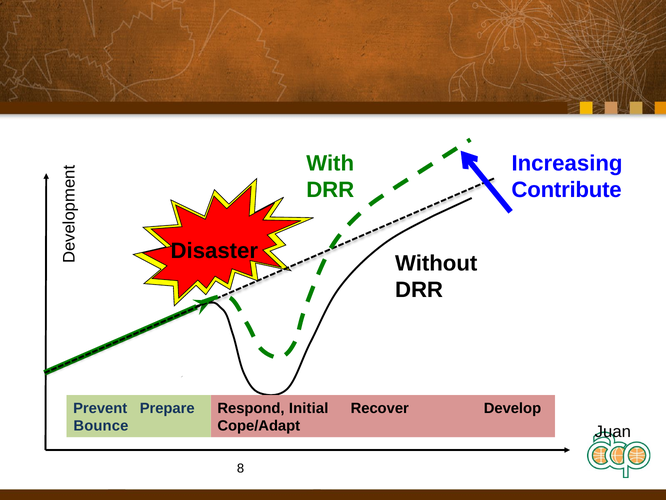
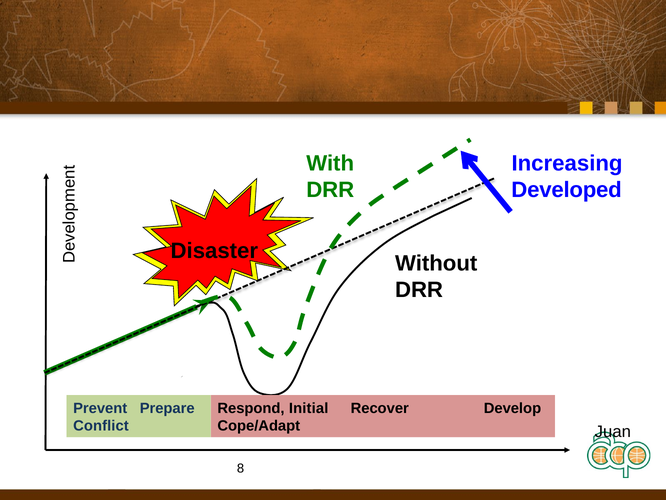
Contribute: Contribute -> Developed
Bounce: Bounce -> Conflict
